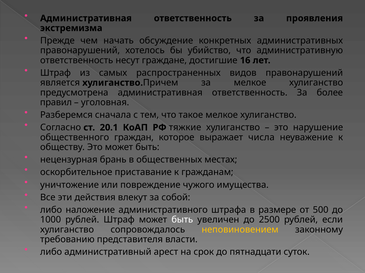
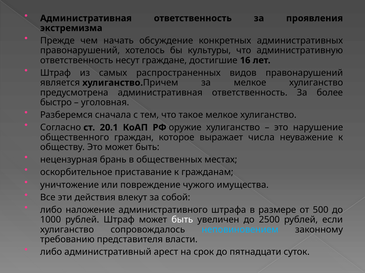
убийство: убийство -> культуры
правил: правил -> быстро
тяжкие: тяжкие -> оружие
неповиновением colour: yellow -> light blue
